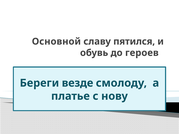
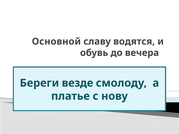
пятился: пятился -> водятся
героев: героев -> вечера
